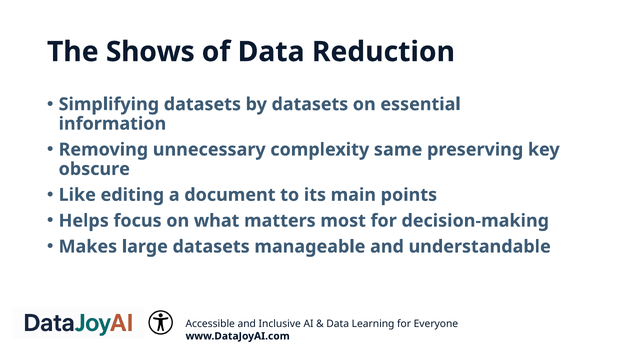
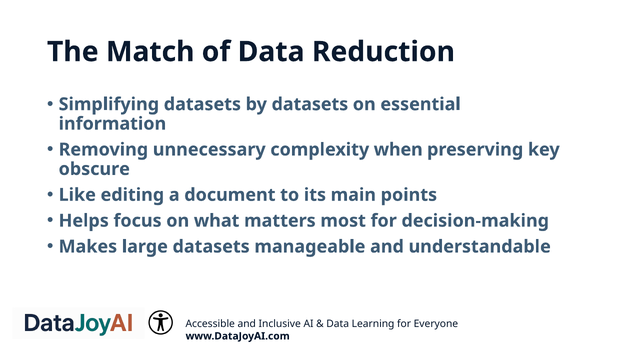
Shows: Shows -> Match
same: same -> when
